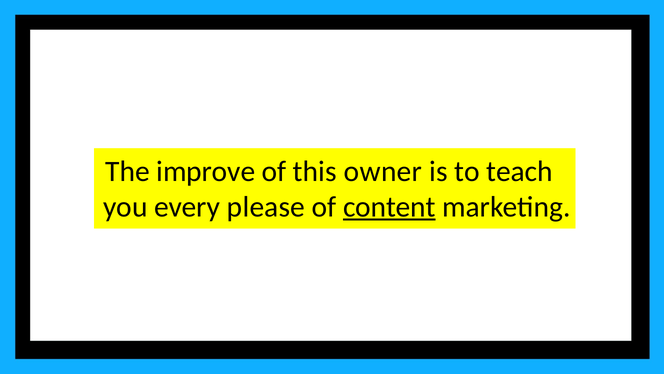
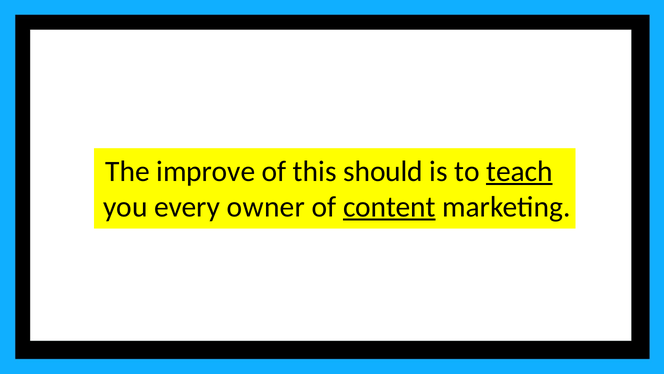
owner: owner -> should
teach underline: none -> present
please: please -> owner
